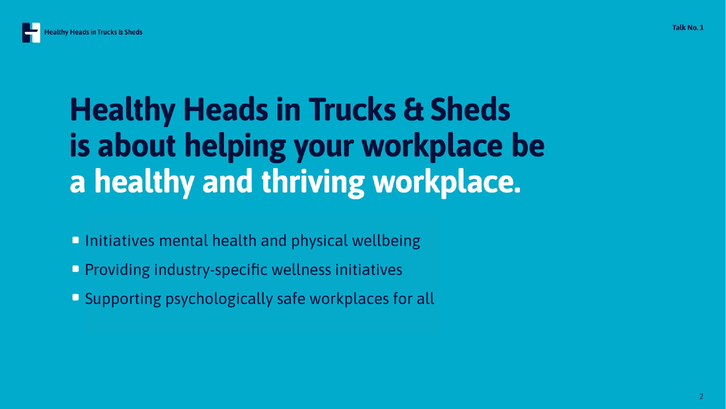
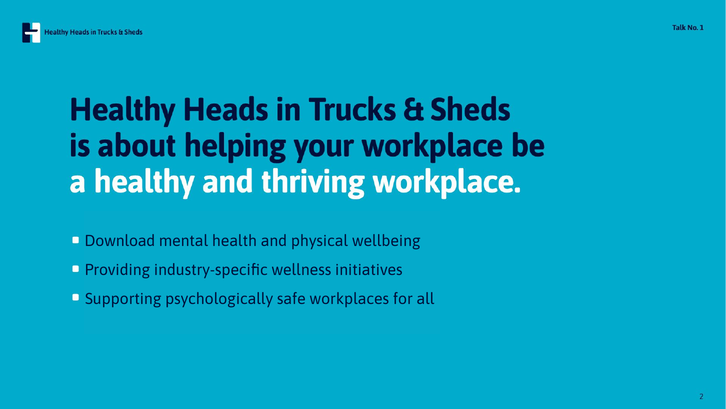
Initiatives at (120, 241): Initiatives -> Download
